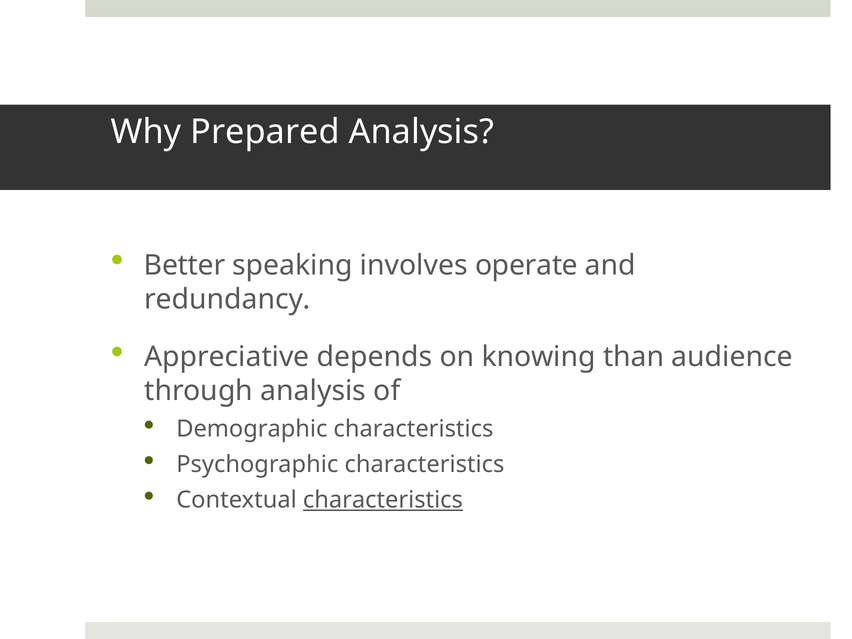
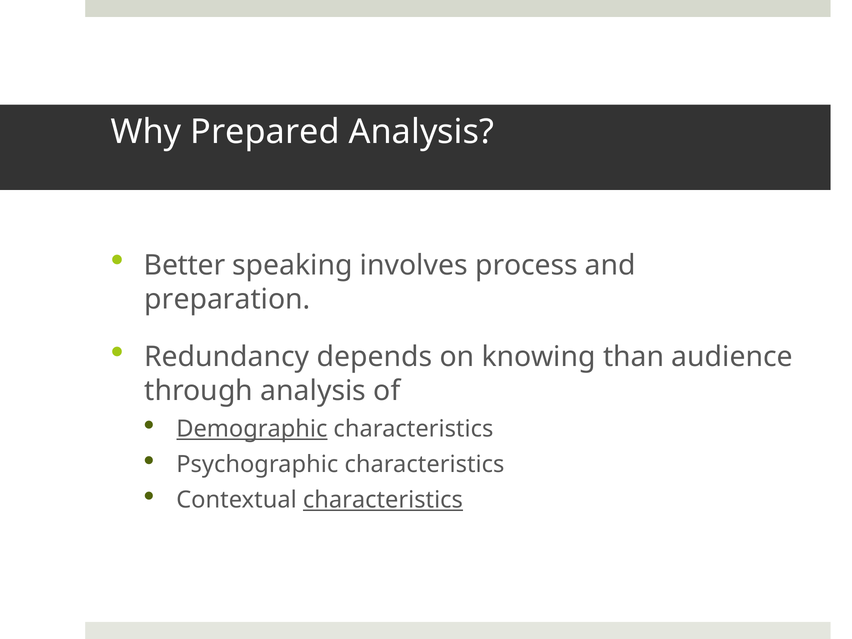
operate: operate -> process
redundancy: redundancy -> preparation
Appreciative: Appreciative -> Redundancy
Demographic underline: none -> present
